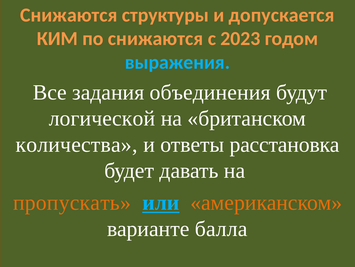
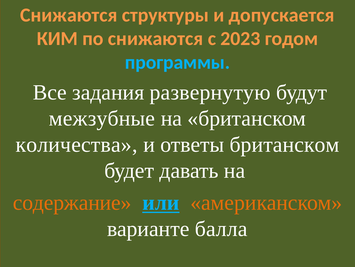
выражения: выражения -> программы
объединения: объединения -> развернутую
логической: логической -> межзубные
ответы расстановка: расстановка -> британском
пропускать: пропускать -> содержание
